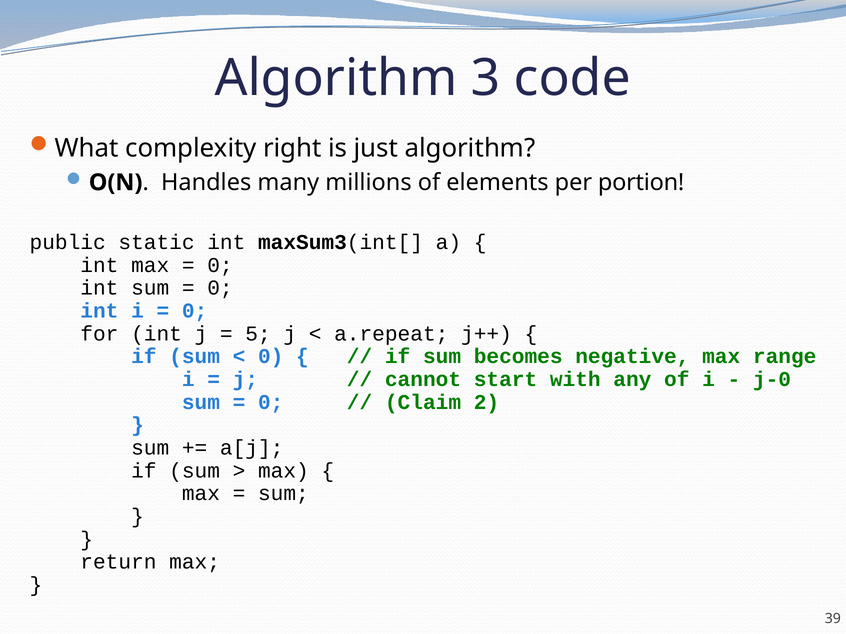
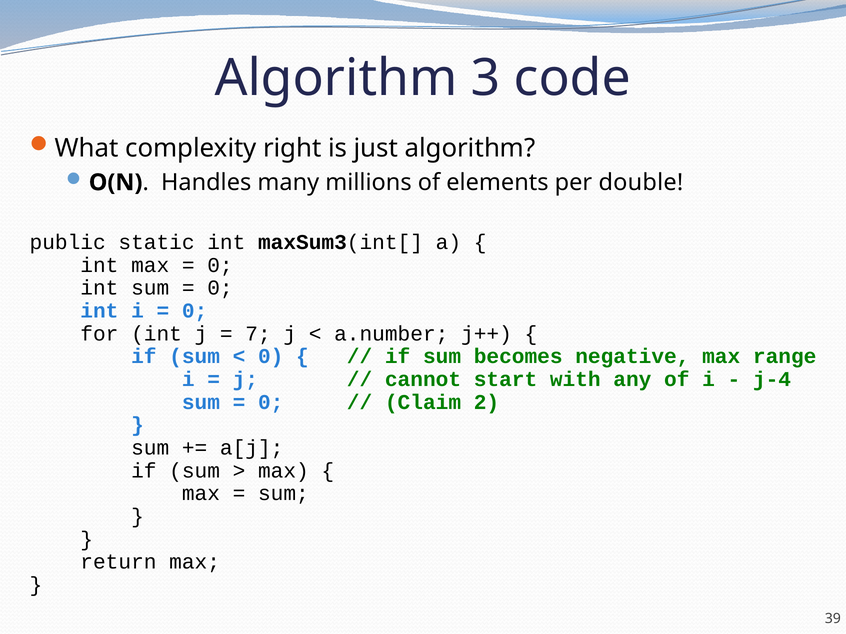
portion: portion -> double
5: 5 -> 7
a.repeat: a.repeat -> a.number
j-0: j-0 -> j-4
